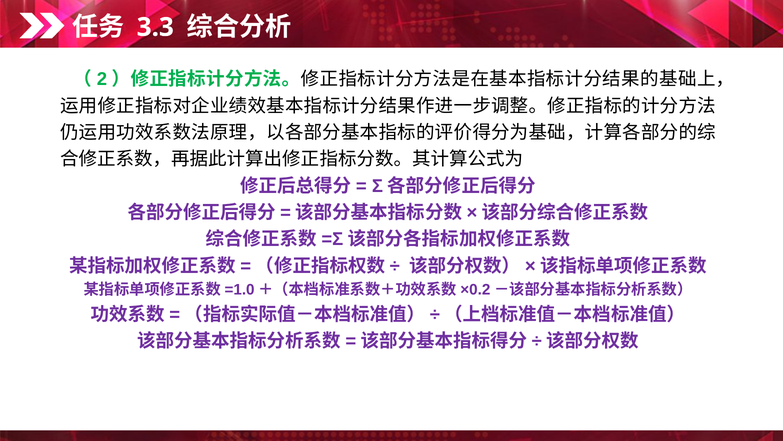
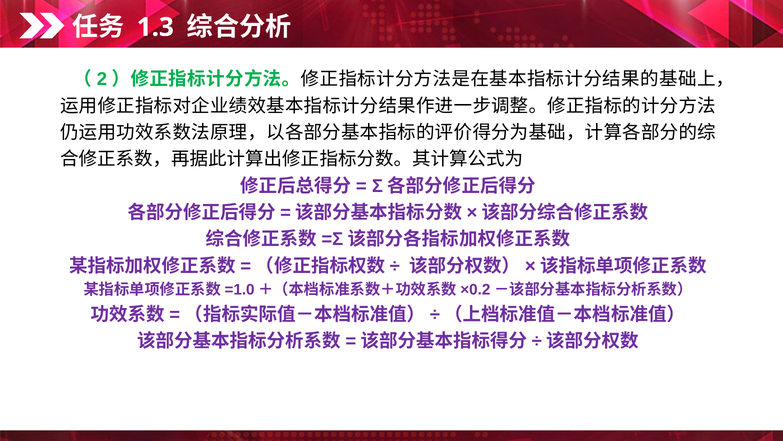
3.3: 3.3 -> 1.3
